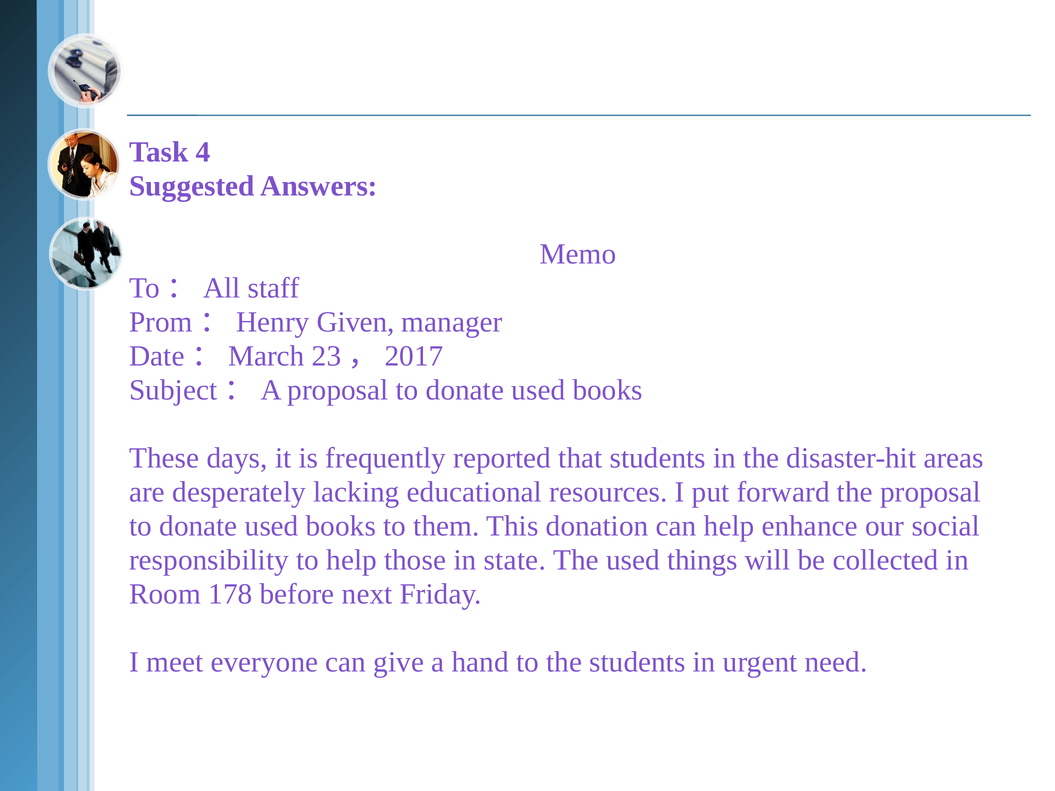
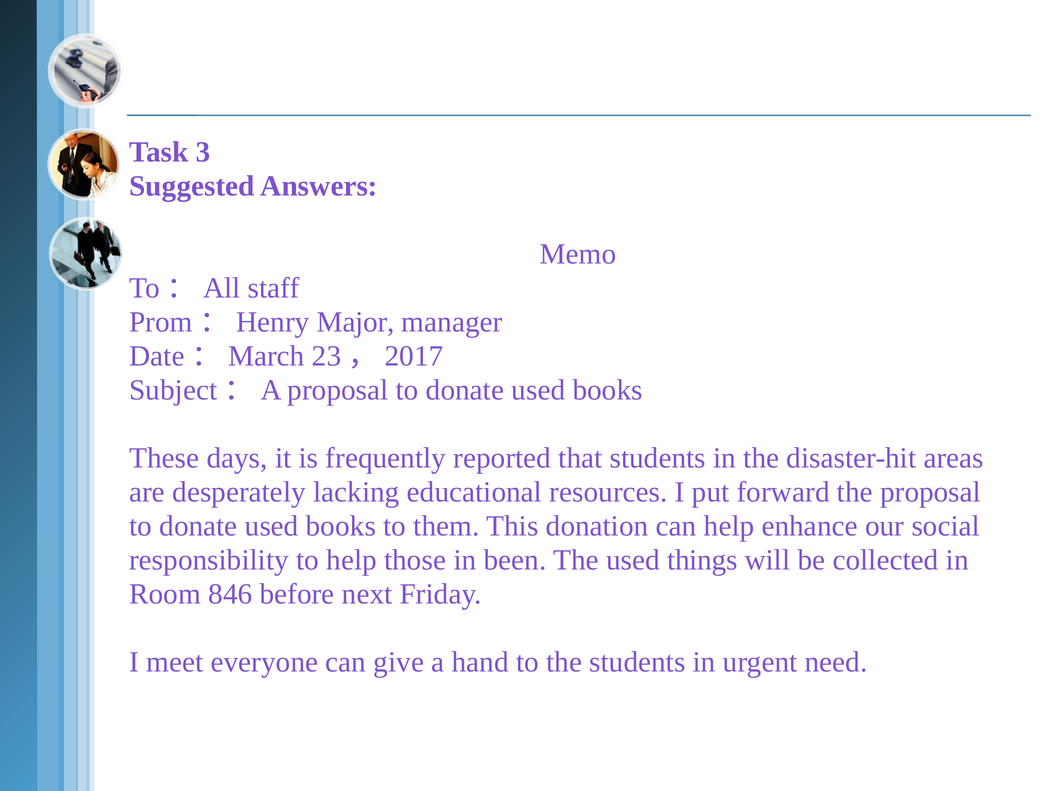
4: 4 -> 3
Given: Given -> Major
state: state -> been
178: 178 -> 846
